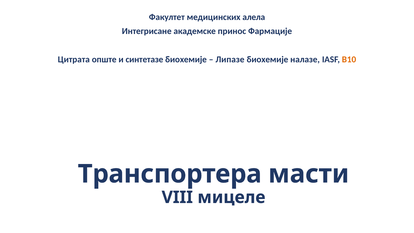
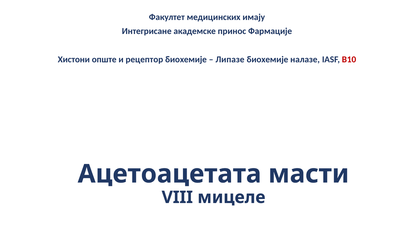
алела: алела -> имају
Цитрата: Цитрата -> Хистони
синтетазе: синтетазе -> рецептор
B10 colour: orange -> red
Транспортера: Транспортера -> Ацетоацетата
